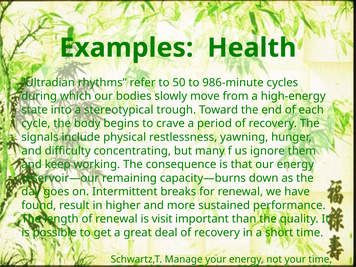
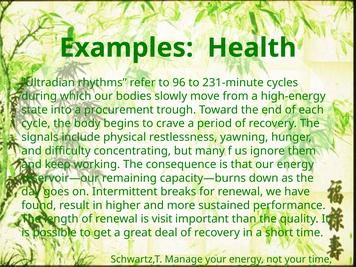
50: 50 -> 96
986-minute: 986-minute -> 231-minute
stereotypical: stereotypical -> procurement
